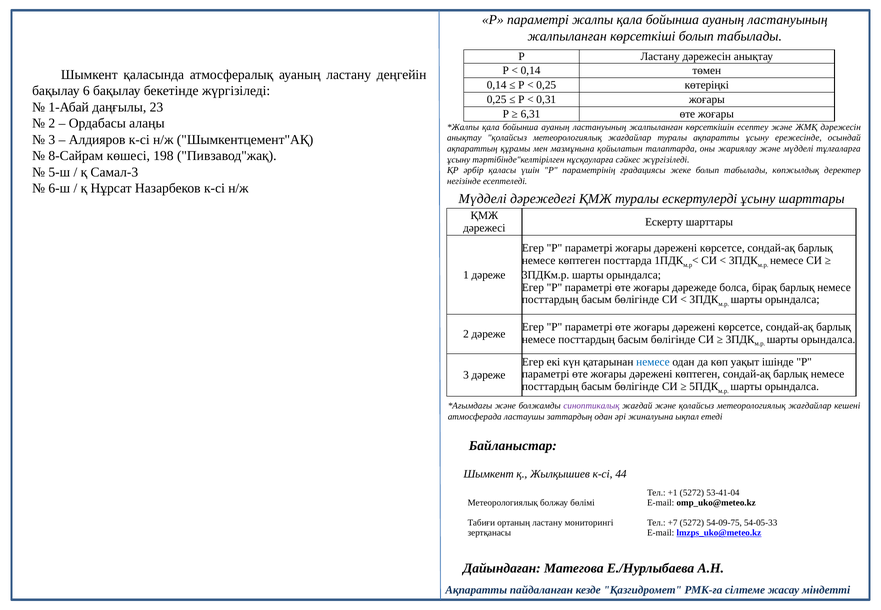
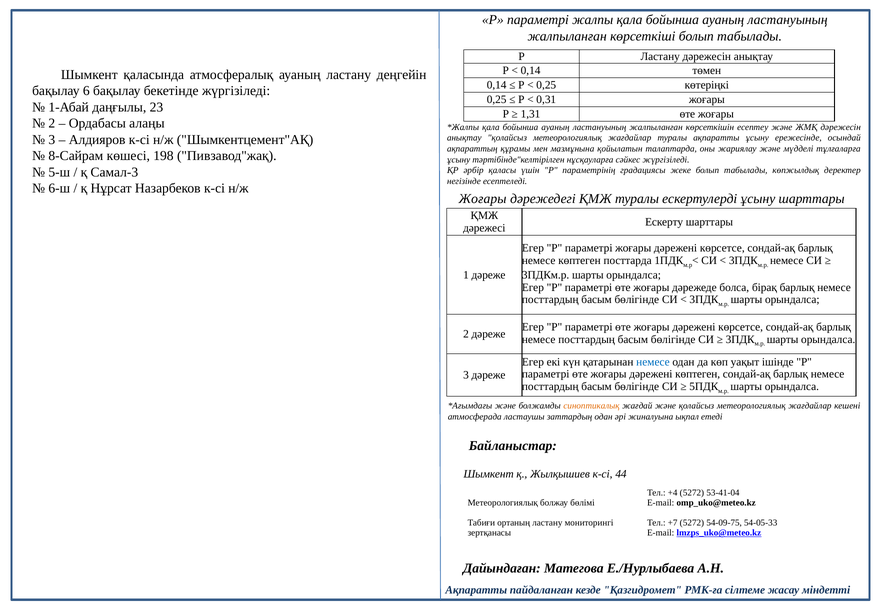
6,31: 6,31 -> 1,31
Мүдделі at (483, 199): Мүдделі -> Жоғары
синоптикалық colour: purple -> orange
+1: +1 -> +4
